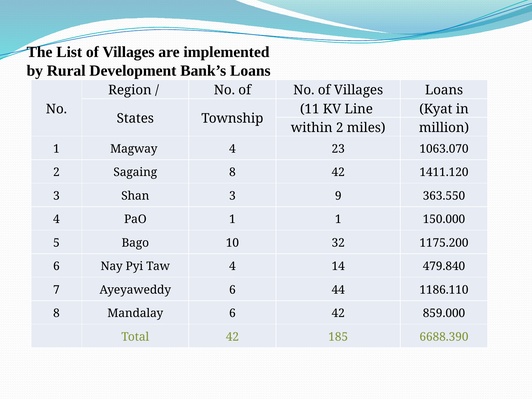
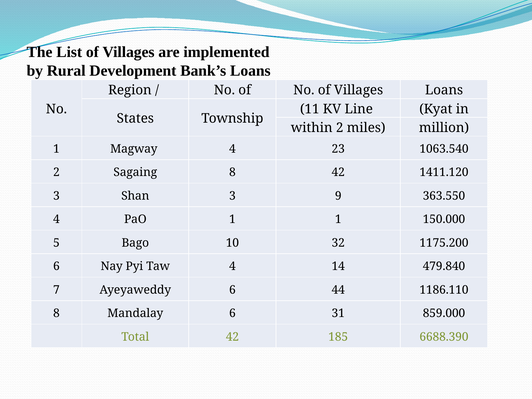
1063.070: 1063.070 -> 1063.540
6 42: 42 -> 31
